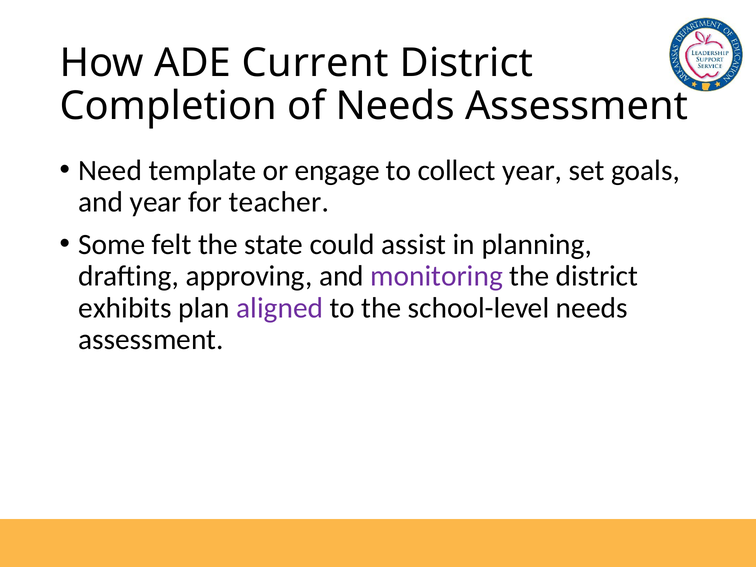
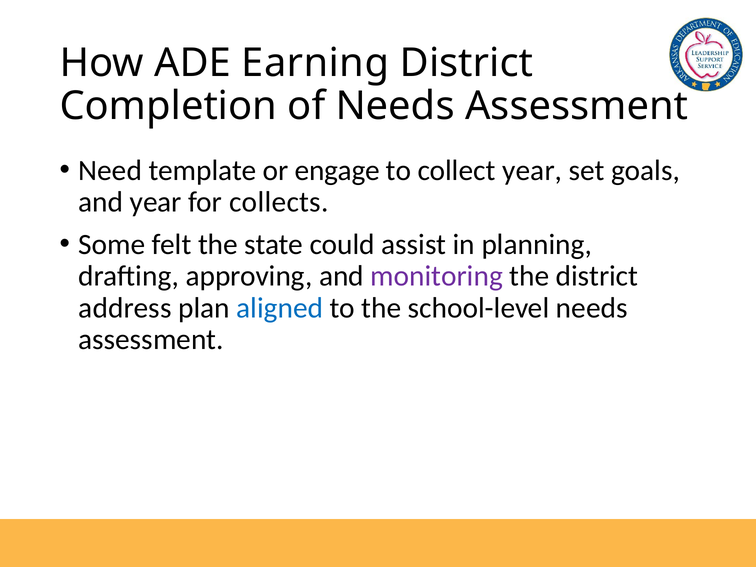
Current: Current -> Earning
teacher: teacher -> collects
exhibits: exhibits -> address
aligned colour: purple -> blue
